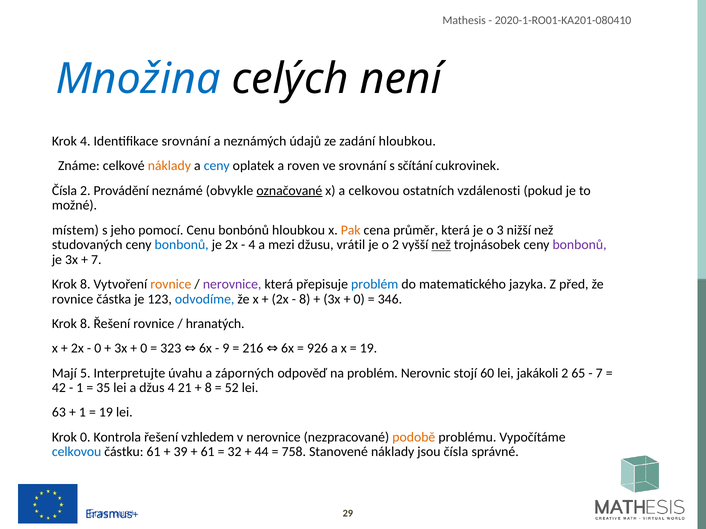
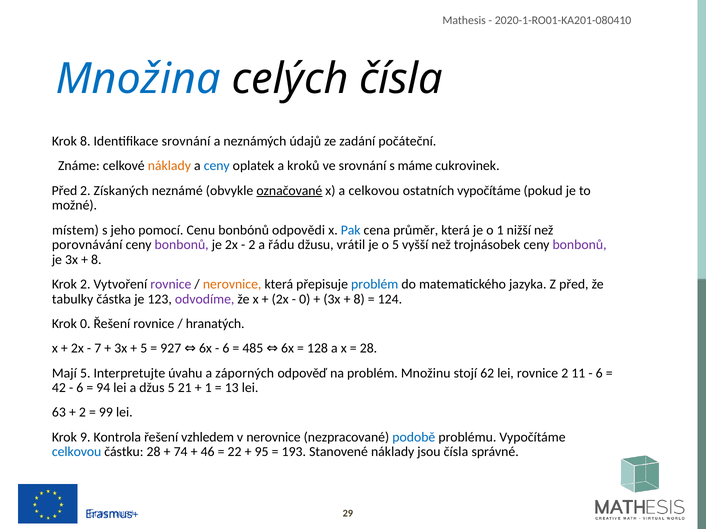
celých není: není -> čísla
Krok 4: 4 -> 8
zadání hloubkou: hloubkou -> počáteční
roven: roven -> kroků
sčítání: sčítání -> máme
Čísla at (64, 191): Čísla -> Před
Provádění: Provádění -> Získaných
ostatních vzdálenosti: vzdálenosti -> vypočítáme
bonbónů hloubkou: hloubkou -> odpovědi
Pak colour: orange -> blue
o 3: 3 -> 1
studovaných: studovaných -> porovnávání
bonbonů at (182, 245) colour: blue -> purple
4 at (252, 245): 4 -> 2
mezi: mezi -> řádu
o 2: 2 -> 5
než at (441, 245) underline: present -> none
7 at (96, 260): 7 -> 8
8 at (85, 285): 8 -> 2
rovnice at (171, 285) colour: orange -> purple
nerovnice at (232, 285) colour: purple -> orange
rovnice at (73, 299): rovnice -> tabulky
odvodíme colour: blue -> purple
8 at (305, 299): 8 -> 0
0 at (359, 299): 0 -> 8
346: 346 -> 124
8 at (85, 324): 8 -> 0
0 at (98, 349): 0 -> 7
0 at (144, 349): 0 -> 5
323: 323 -> 927
9 at (226, 349): 9 -> 6
216: 216 -> 485
926: 926 -> 128
19 at (368, 349): 19 -> 28
Nerovnic: Nerovnic -> Množinu
60: 60 -> 62
lei jakákoli: jakákoli -> rovnice
65: 65 -> 11
7 at (599, 373): 7 -> 6
1 at (80, 388): 1 -> 6
35: 35 -> 94
džus 4: 4 -> 5
8 at (208, 388): 8 -> 1
52: 52 -> 13
1 at (82, 413): 1 -> 2
19 at (106, 413): 19 -> 99
Krok 0: 0 -> 9
podobě colour: orange -> blue
částku 61: 61 -> 28
39: 39 -> 74
61 at (208, 452): 61 -> 46
32: 32 -> 22
44: 44 -> 95
758: 758 -> 193
